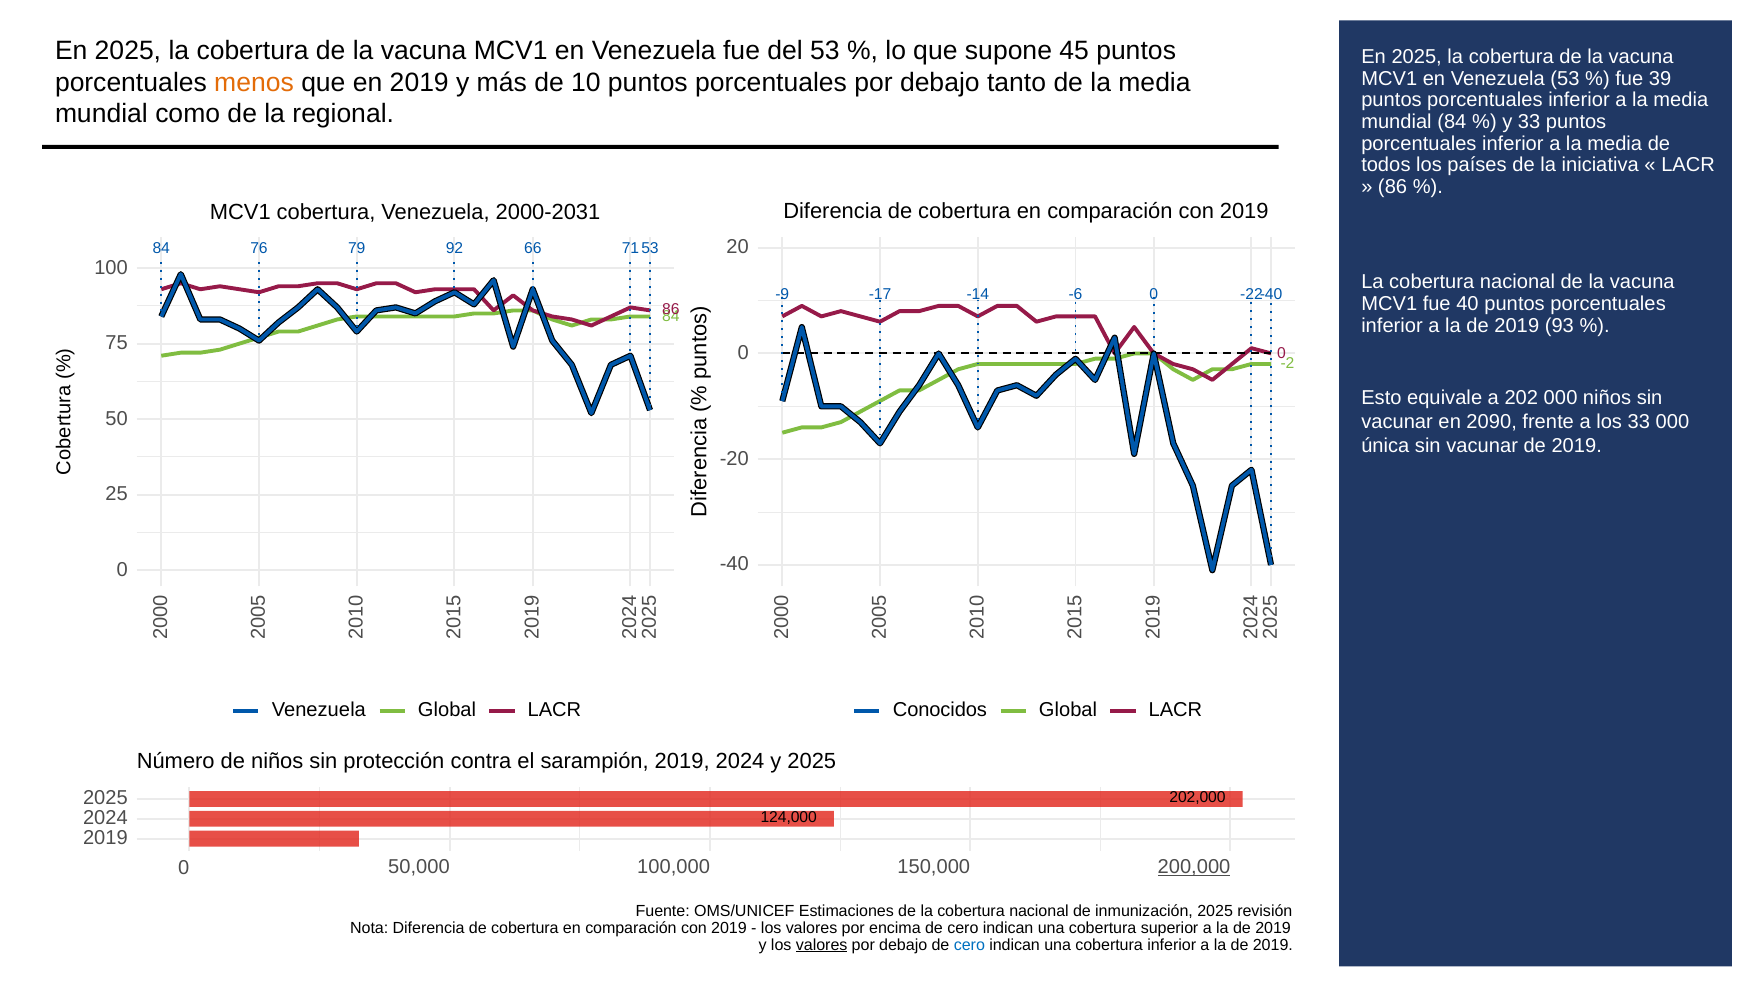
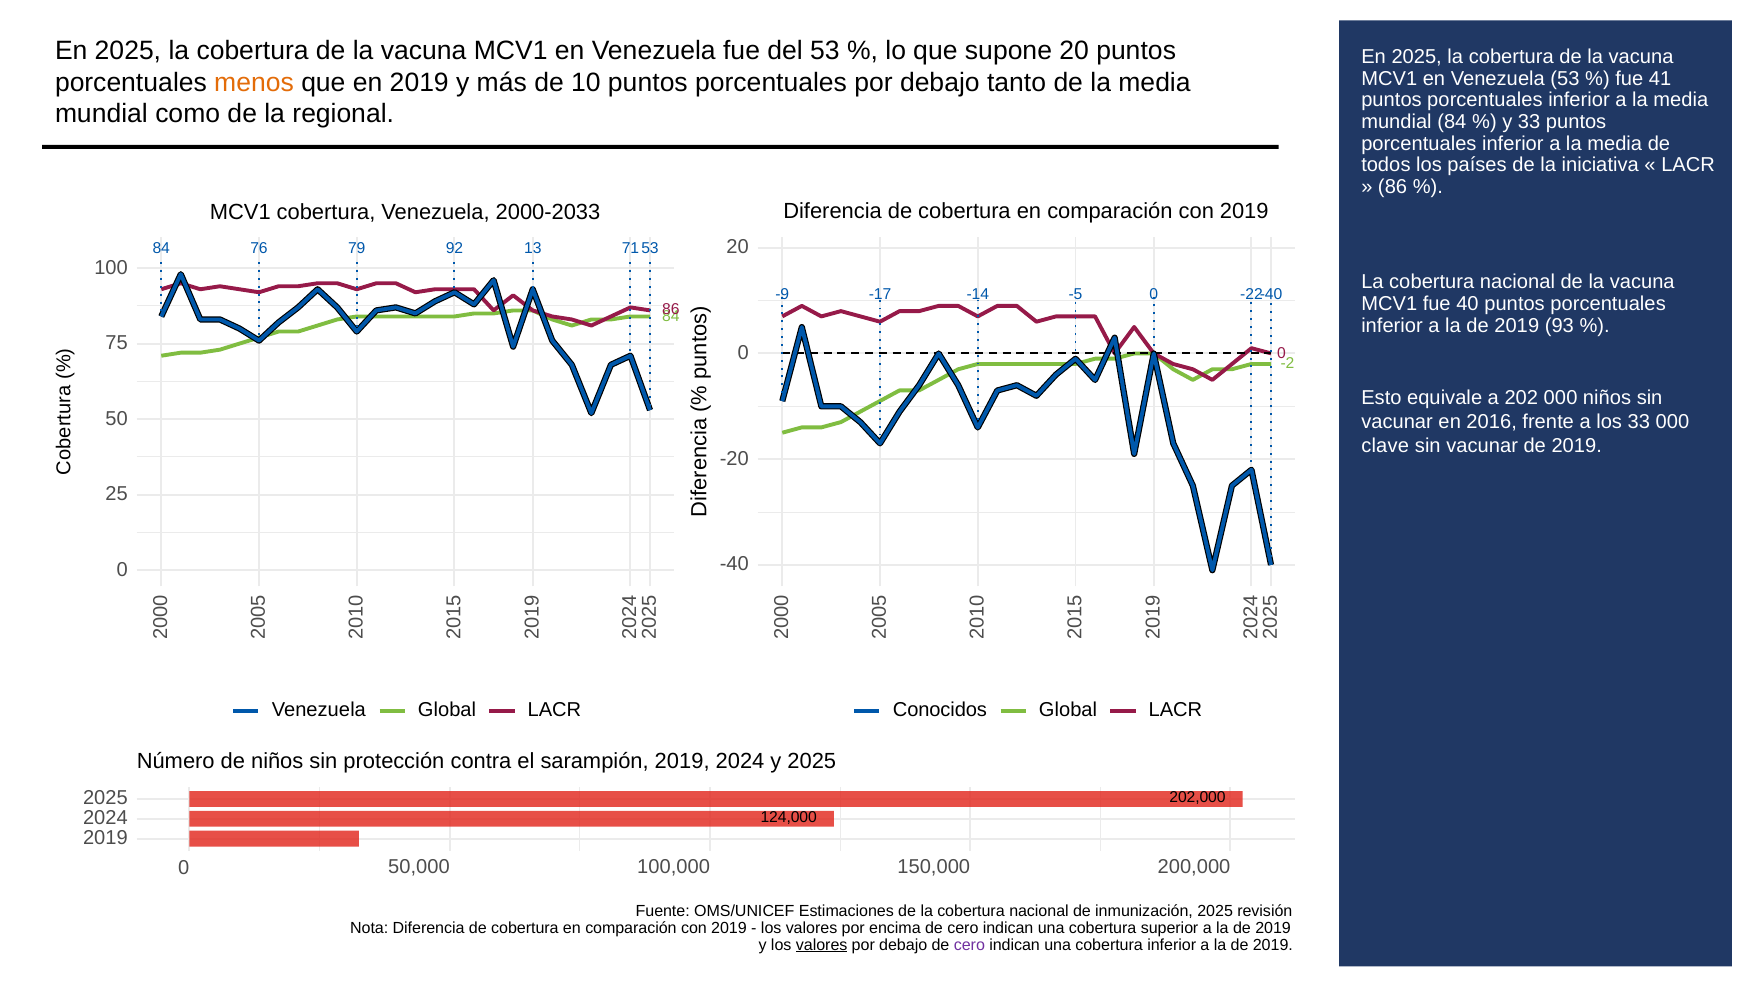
supone 45: 45 -> 20
39: 39 -> 41
2000-2031: 2000-2031 -> 2000-2033
66: 66 -> 13
-6: -6 -> -5
2090: 2090 -> 2016
única: única -> clave
200,000 underline: present -> none
cero at (969, 945) colour: blue -> purple
